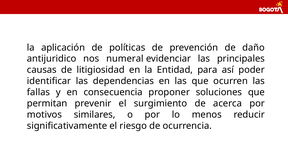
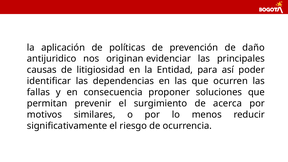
numeral: numeral -> originan
